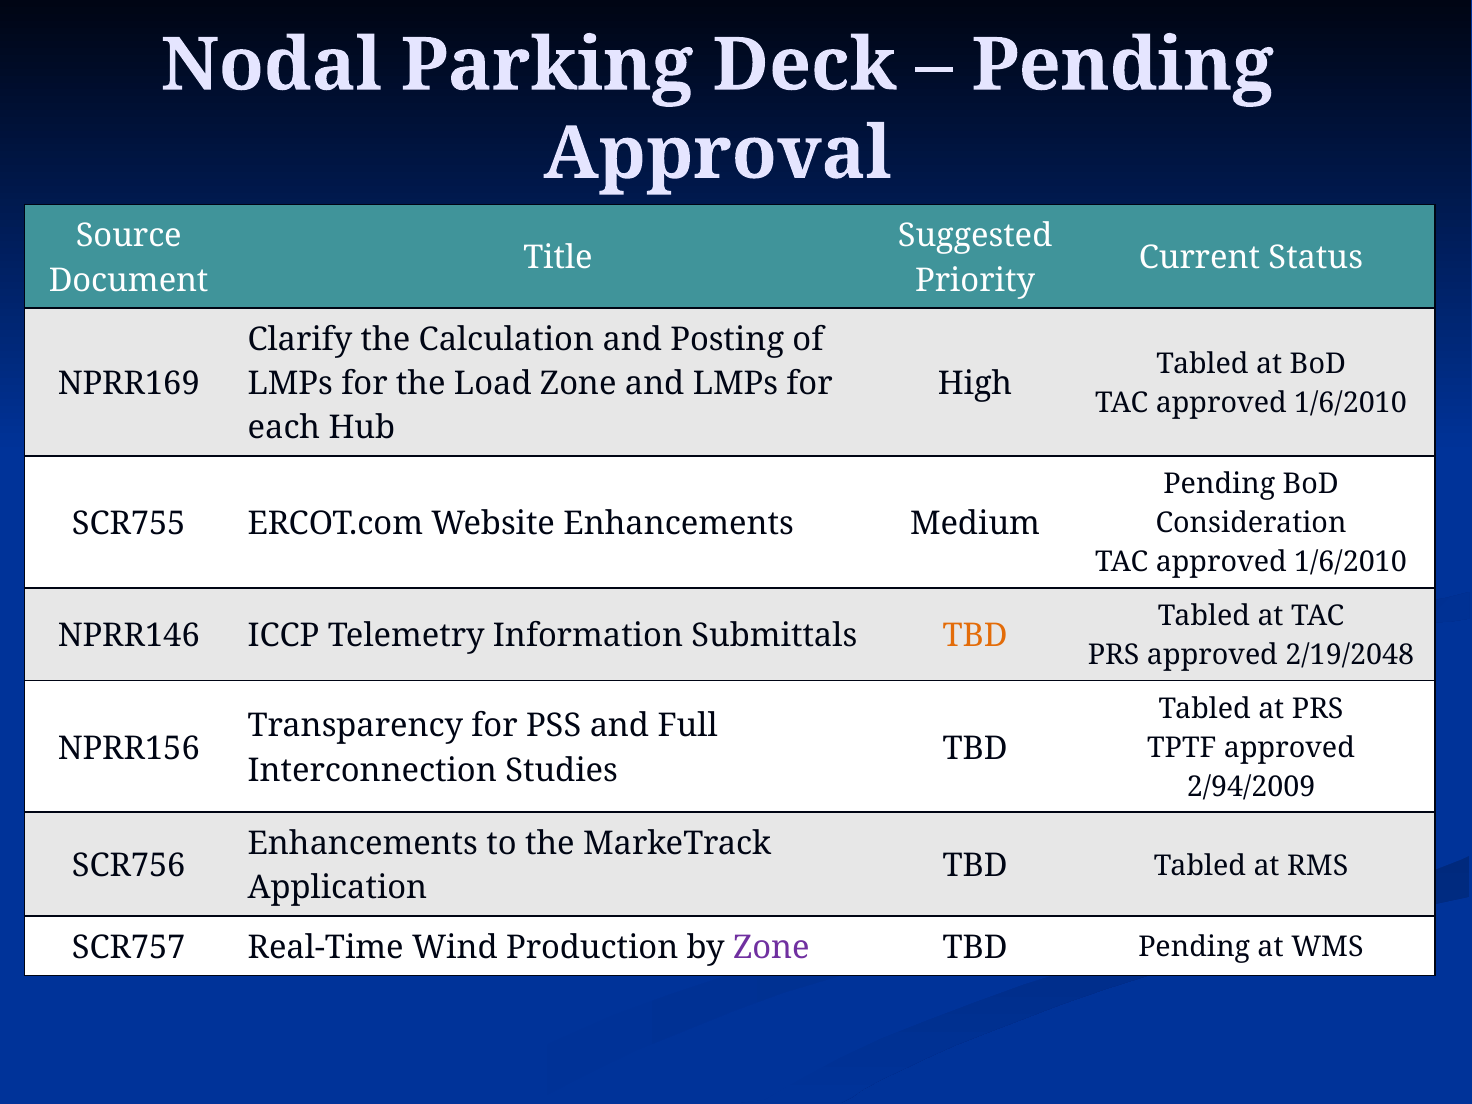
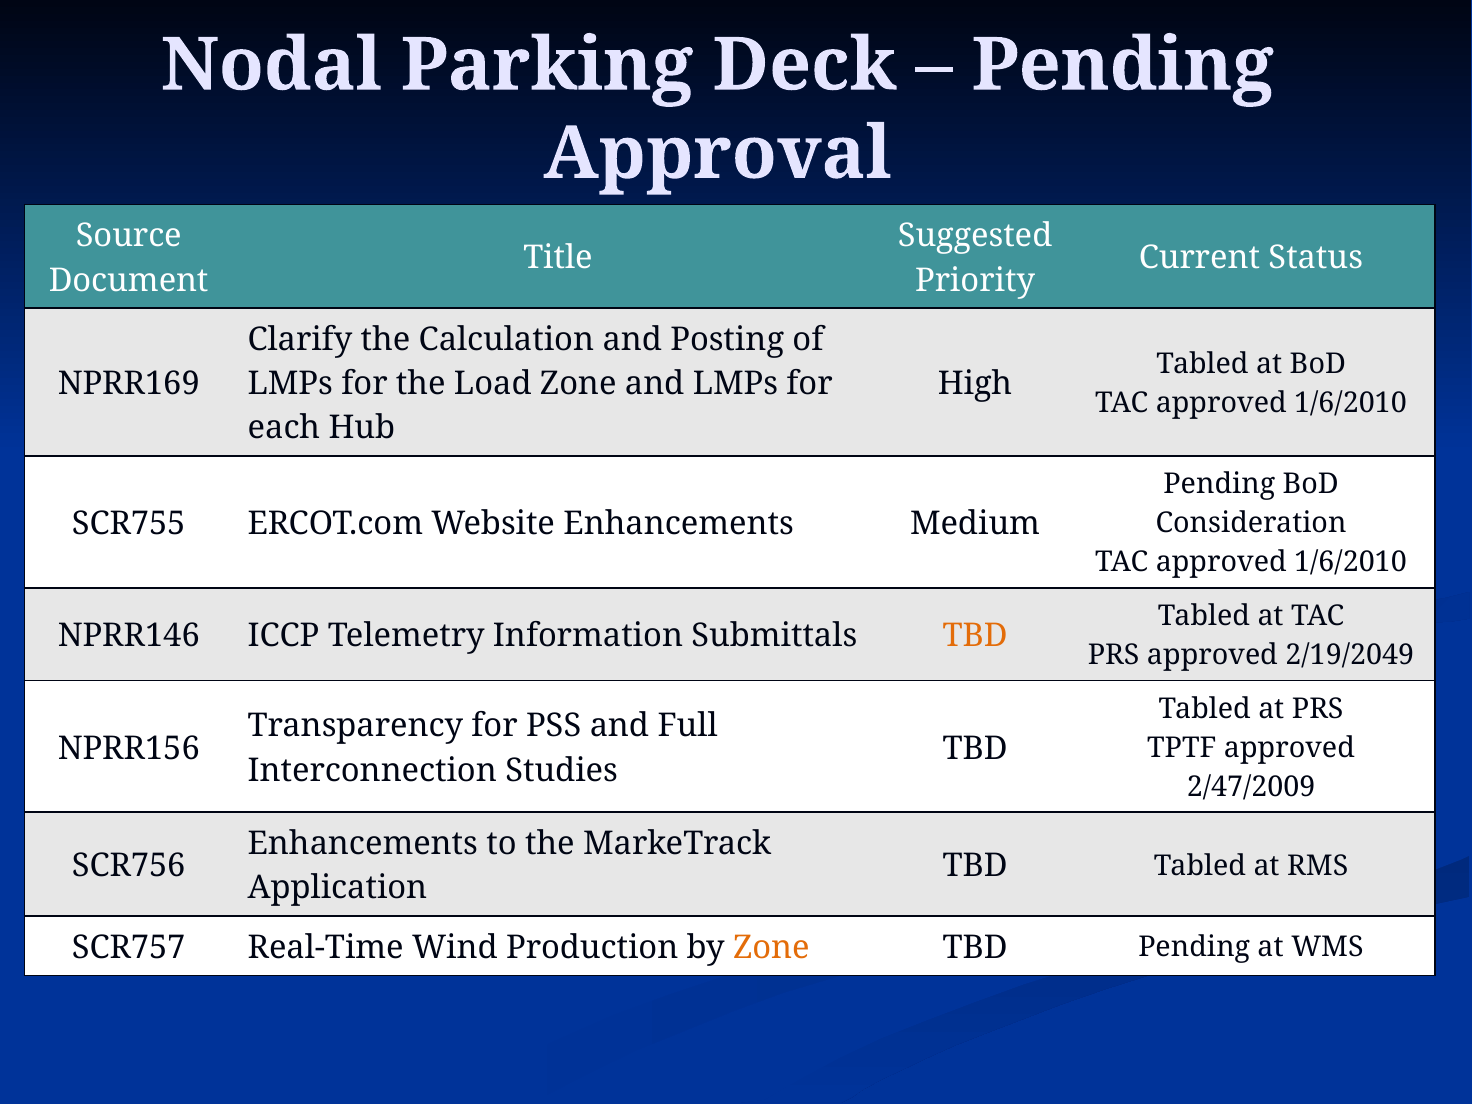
2/19/2048: 2/19/2048 -> 2/19/2049
2/94/2009: 2/94/2009 -> 2/47/2009
Zone at (771, 948) colour: purple -> orange
